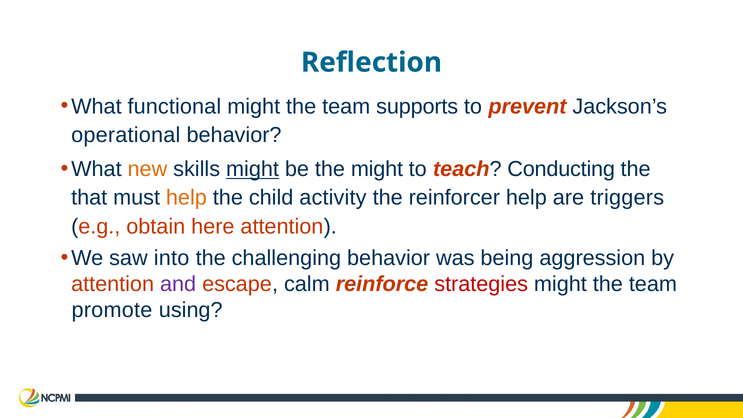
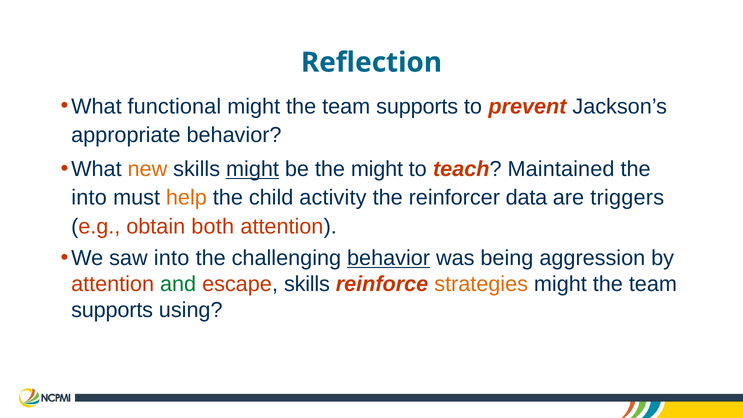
operational: operational -> appropriate
Conducting: Conducting -> Maintained
that at (89, 198): that -> into
reinforcer help: help -> data
here: here -> both
behavior at (389, 258) underline: none -> present
and colour: purple -> green
escape calm: calm -> skills
strategies colour: red -> orange
promote at (112, 310): promote -> supports
